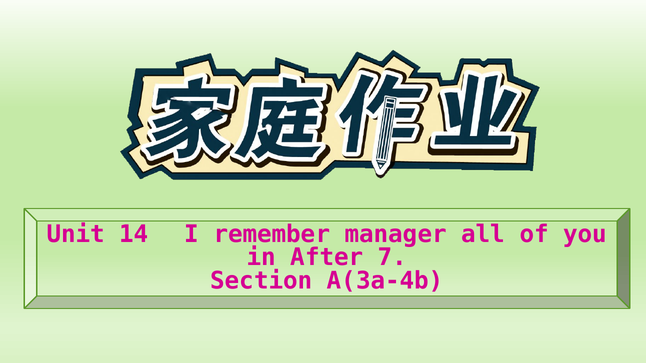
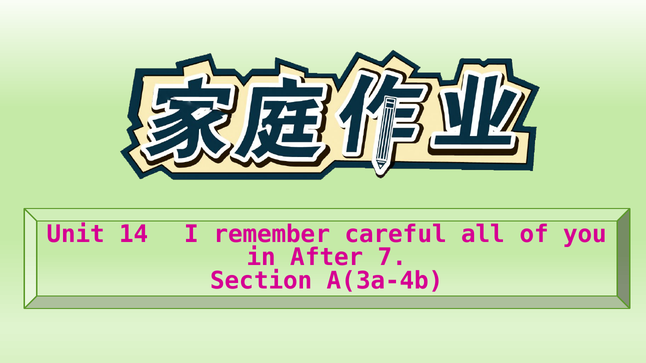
manager: manager -> careful
